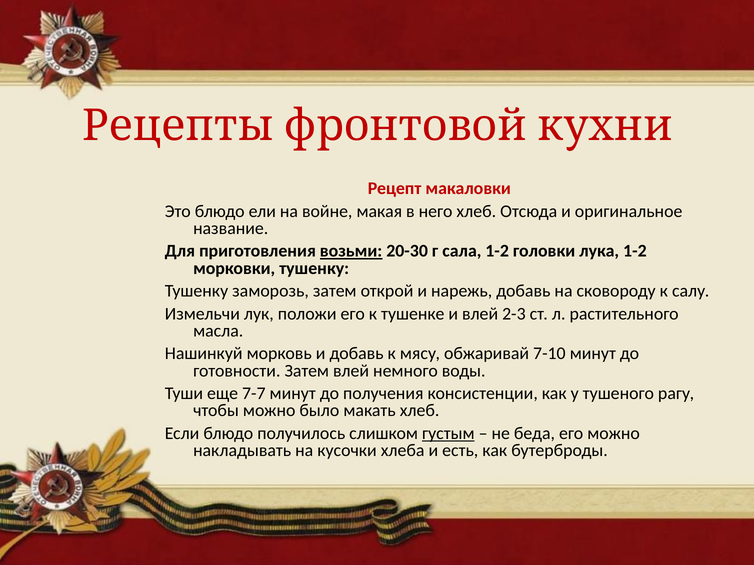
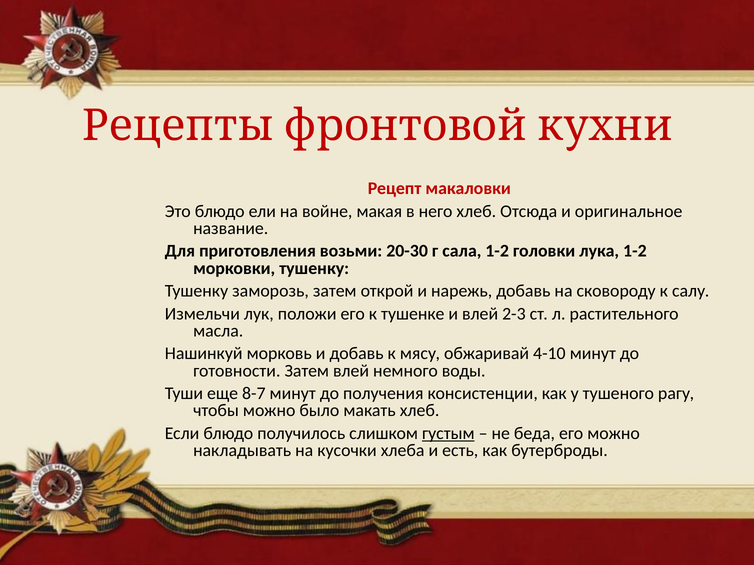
возьми underline: present -> none
7-10: 7-10 -> 4-10
7-7: 7-7 -> 8-7
